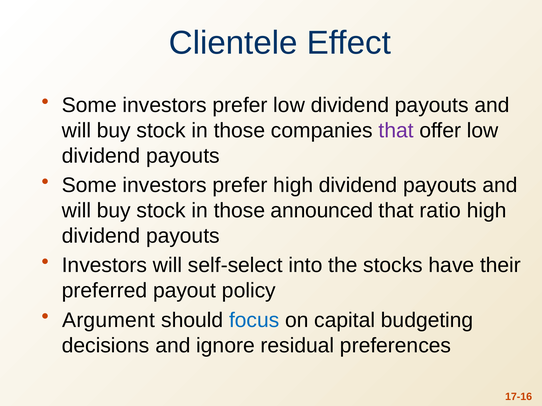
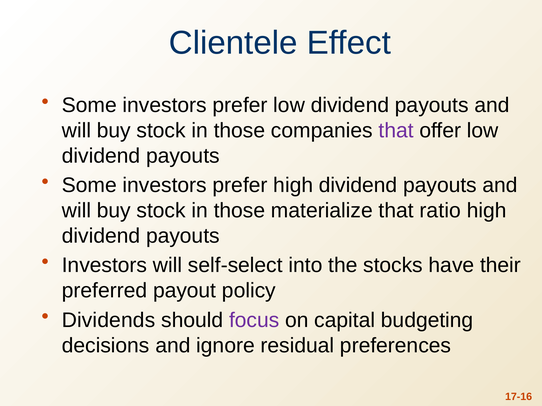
announced: announced -> materialize
Argument: Argument -> Dividends
focus colour: blue -> purple
